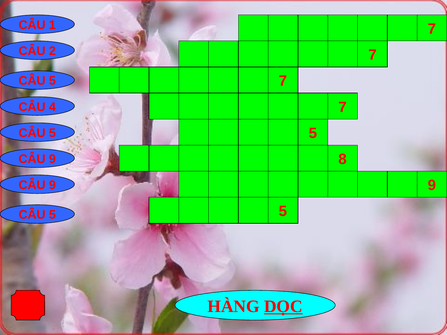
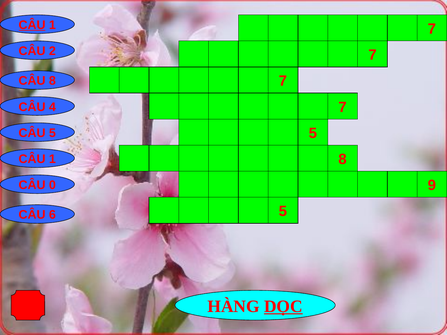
CÂU at (32, 25) underline: none -> present
5 at (52, 81): 5 -> 8
9 at (52, 159): 9 -> 1
9 at (52, 185): 9 -> 0
5 at (52, 215): 5 -> 6
